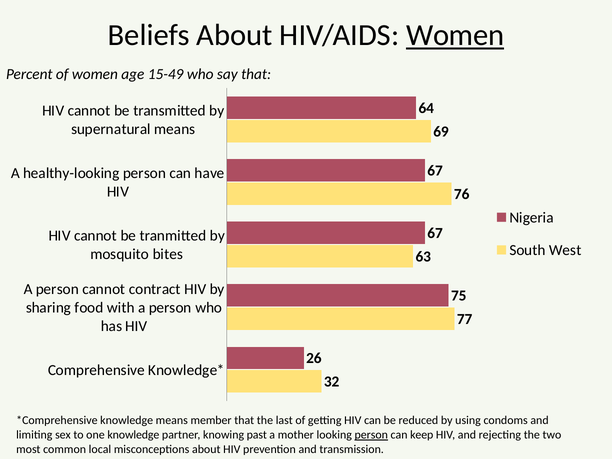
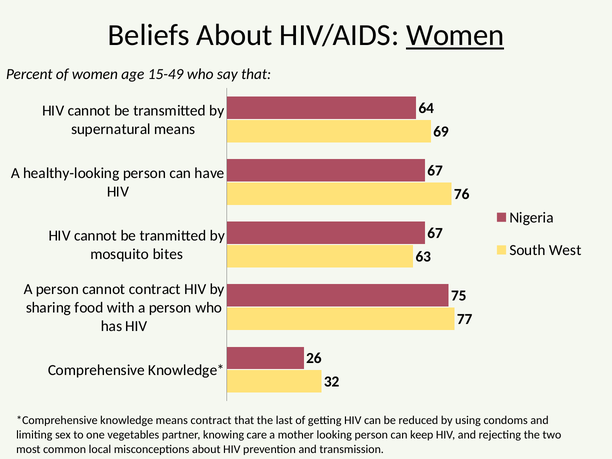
means member: member -> contract
one knowledge: knowledge -> vegetables
past: past -> care
person at (371, 435) underline: present -> none
